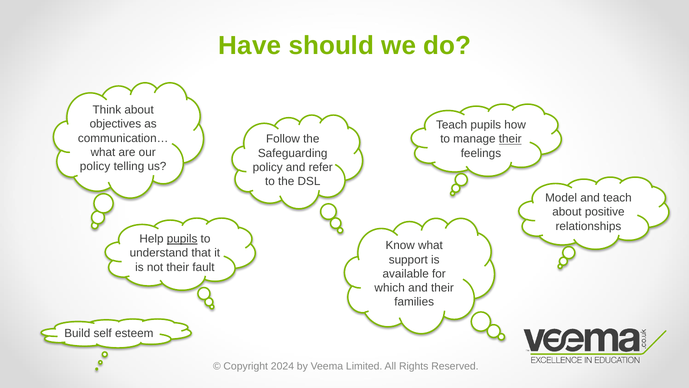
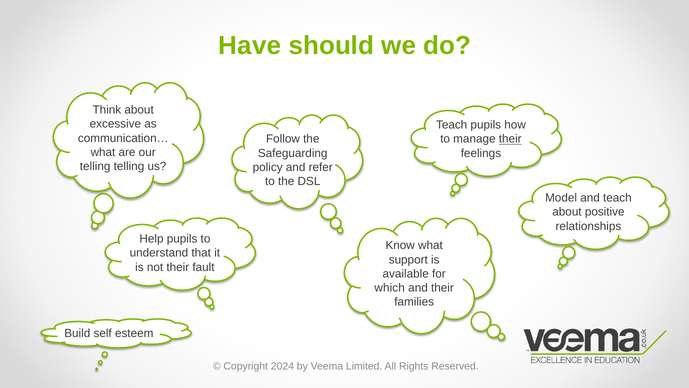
objectives: objectives -> excessive
policy at (95, 166): policy -> telling
pupils at (182, 239) underline: present -> none
